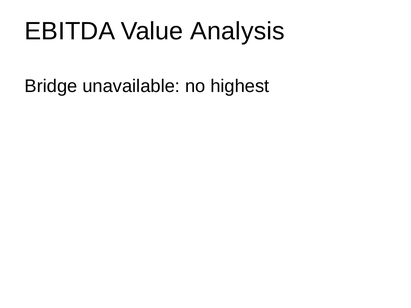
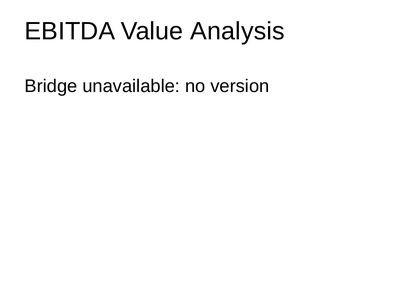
highest: highest -> version
